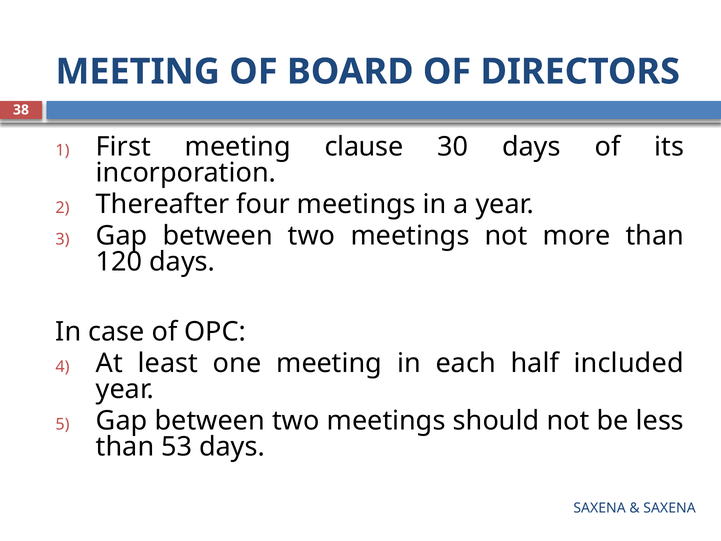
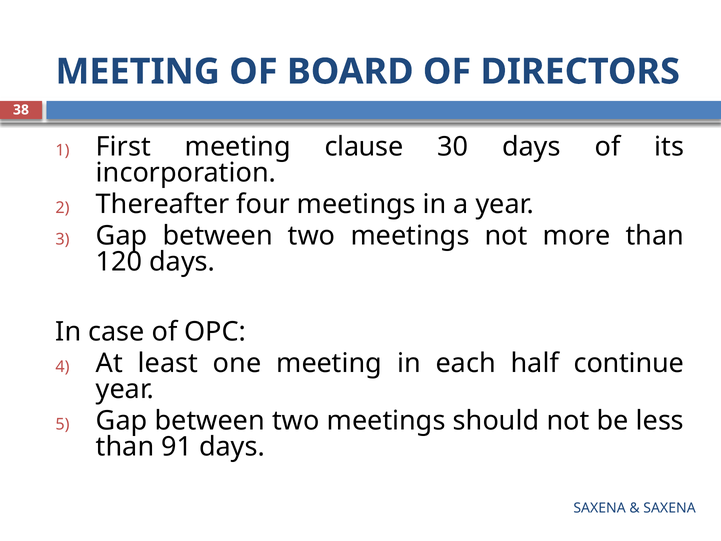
included: included -> continue
53: 53 -> 91
